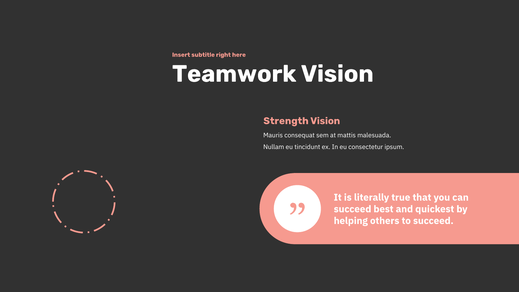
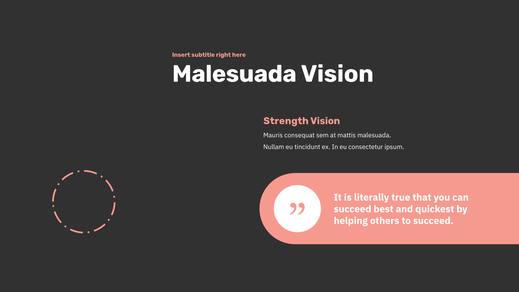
Teamwork at (234, 74): Teamwork -> Malesuada
